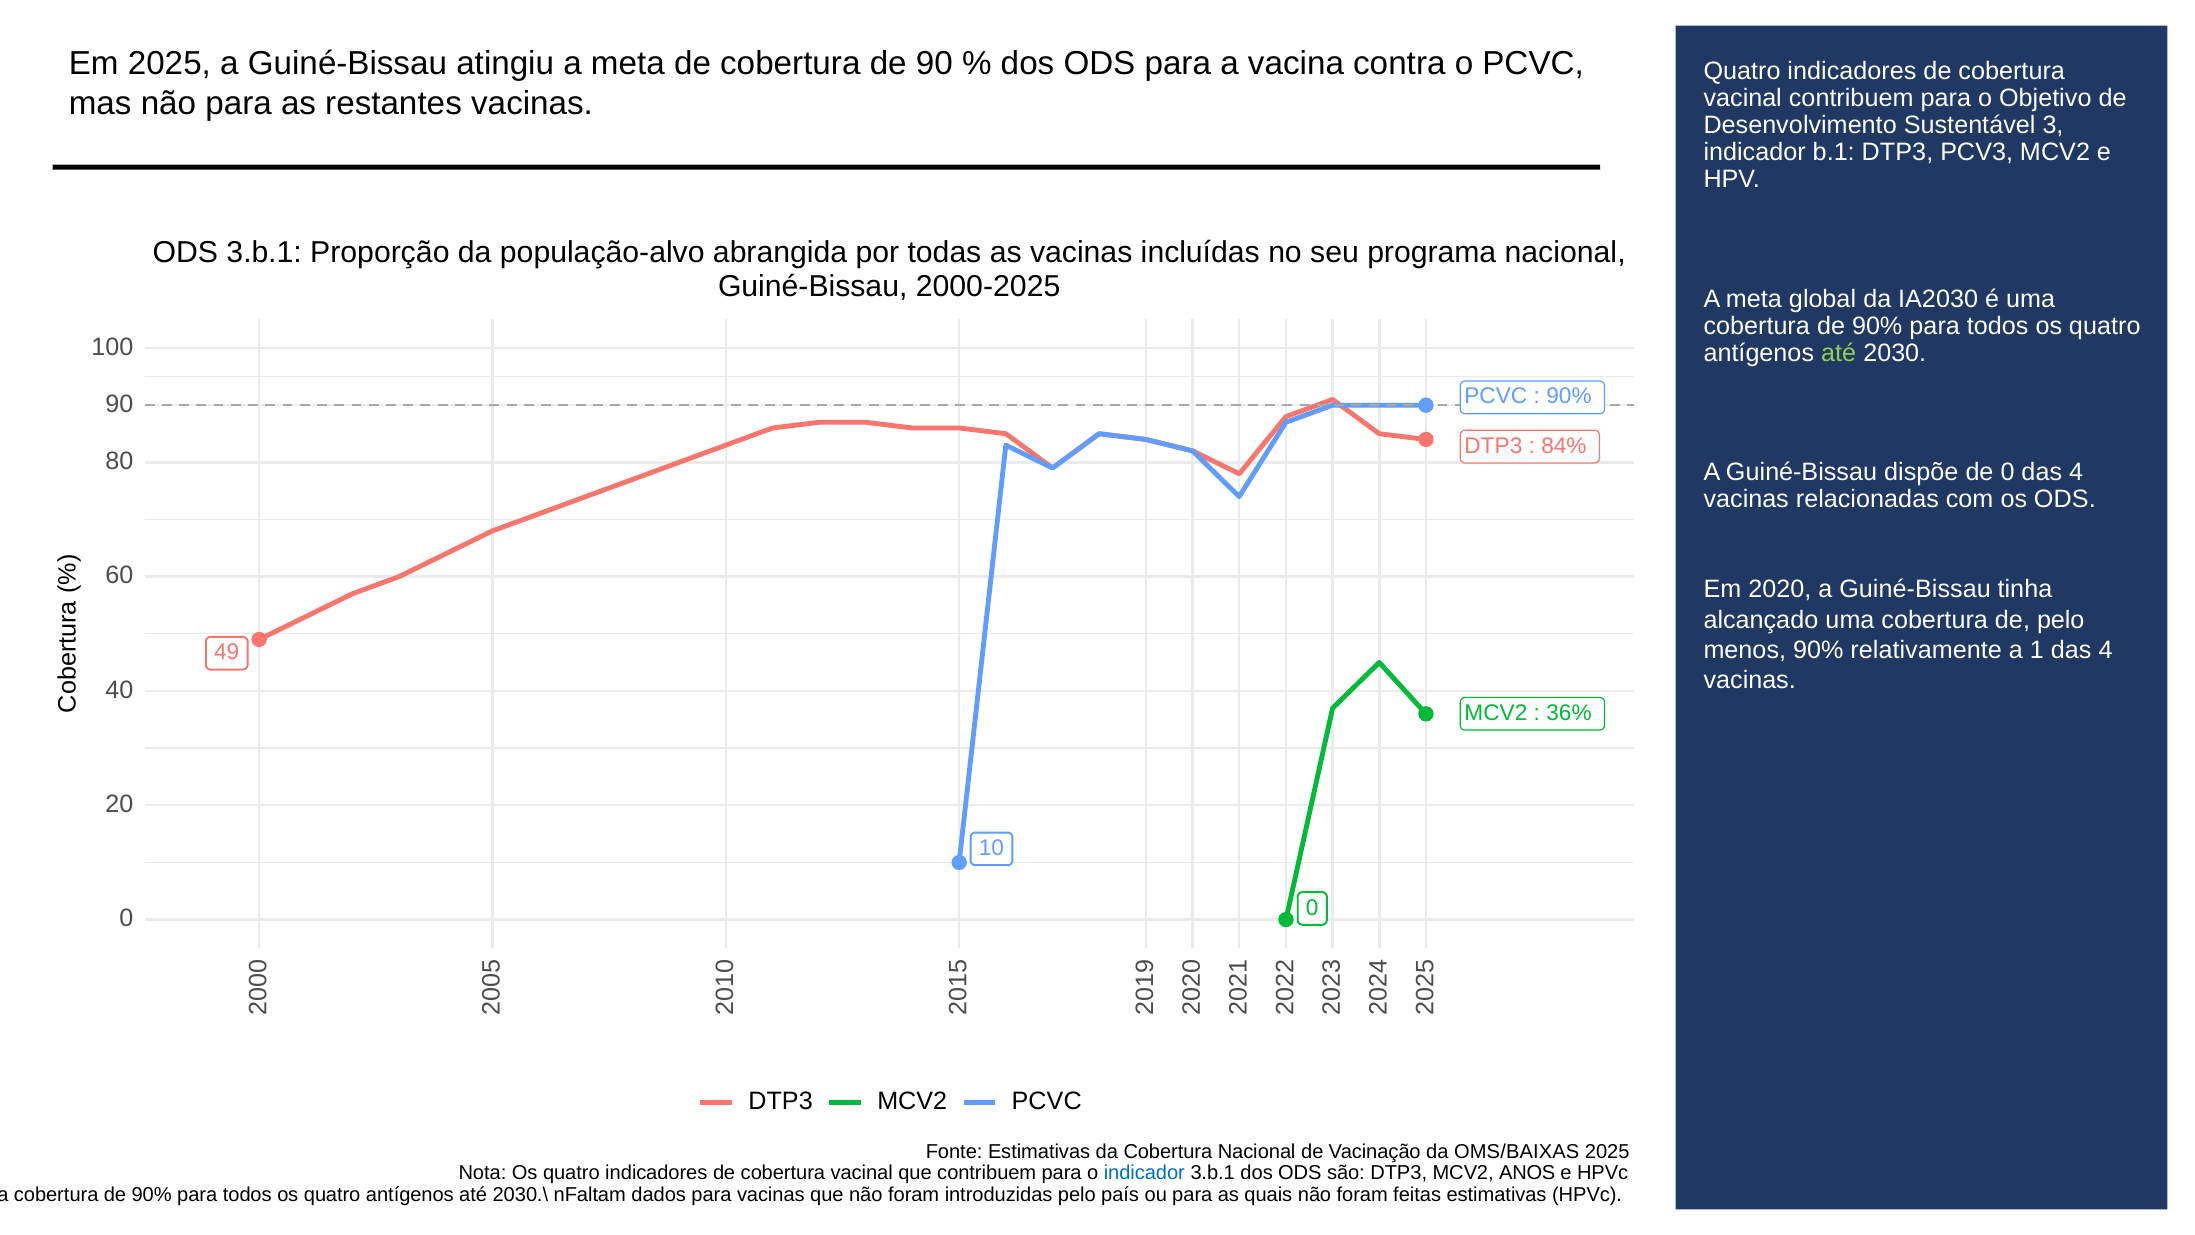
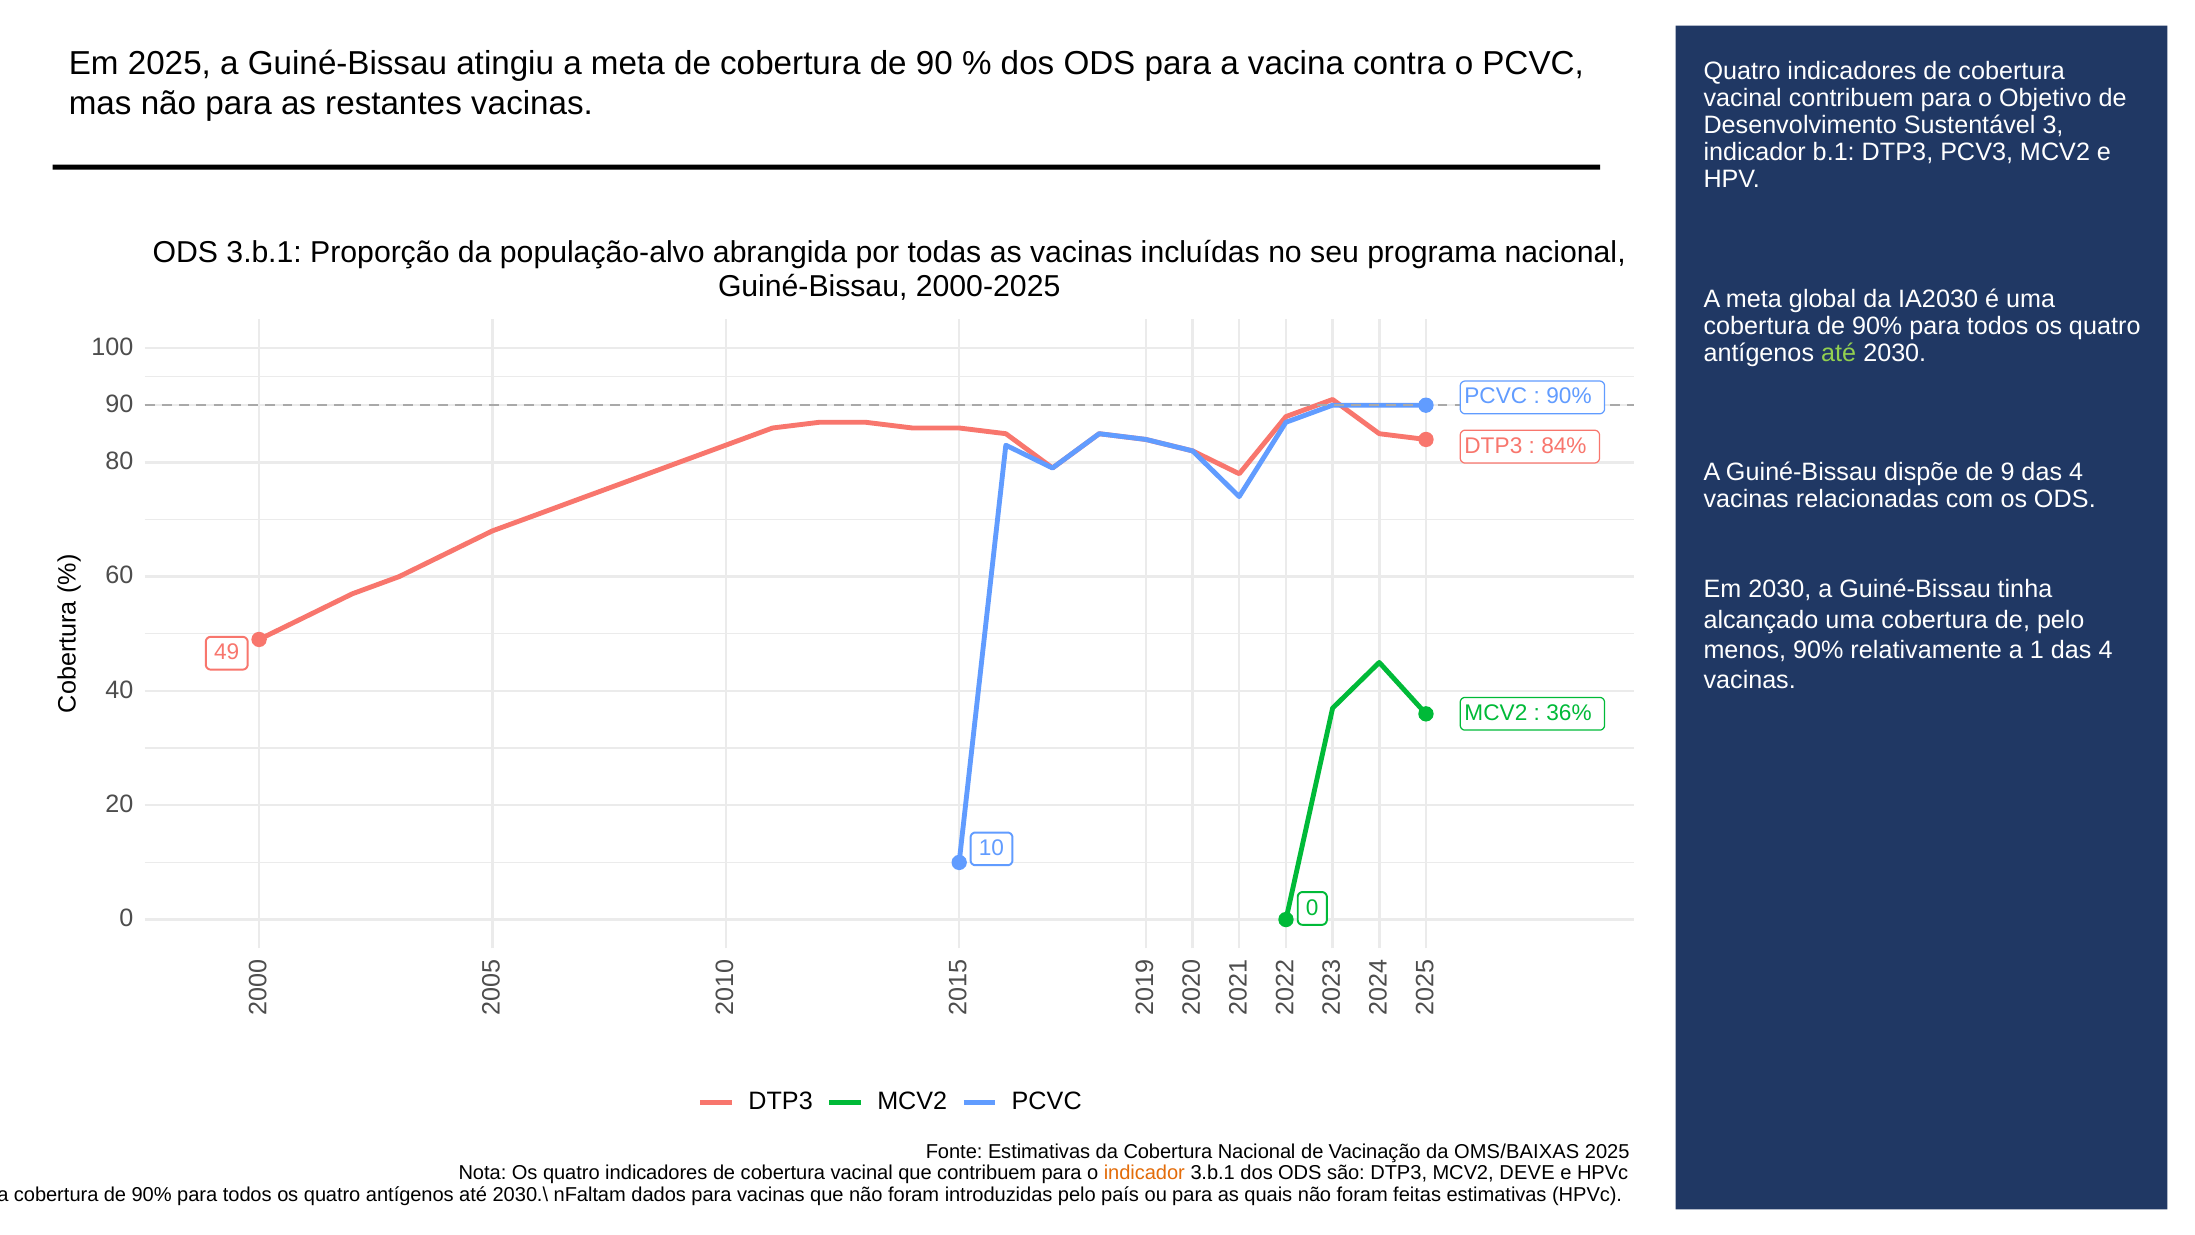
de 0: 0 -> 9
Em 2020: 2020 -> 2030
indicador at (1144, 1173) colour: blue -> orange
ANOS: ANOS -> DEVE
